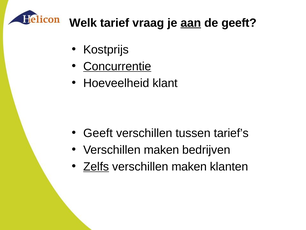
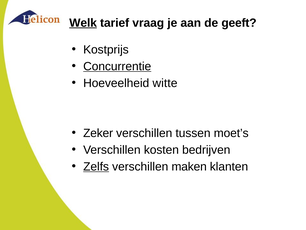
Welk underline: none -> present
aan underline: present -> none
klant: klant -> witte
Geeft at (98, 133): Geeft -> Zeker
tarief’s: tarief’s -> moet’s
maken at (161, 150): maken -> kosten
